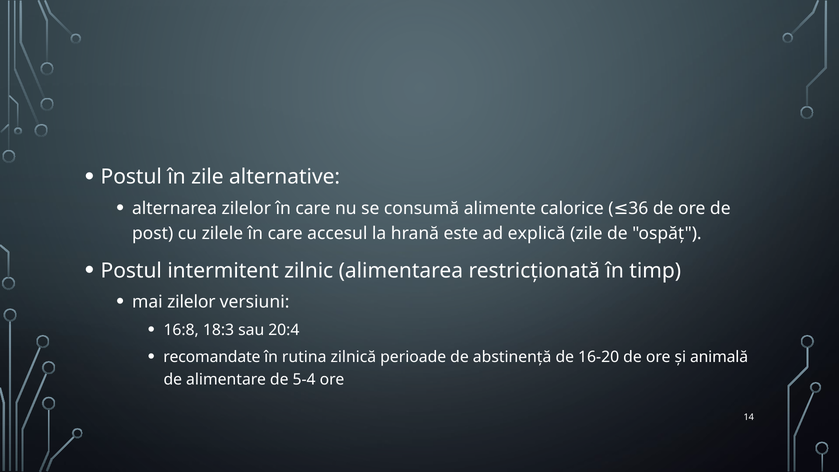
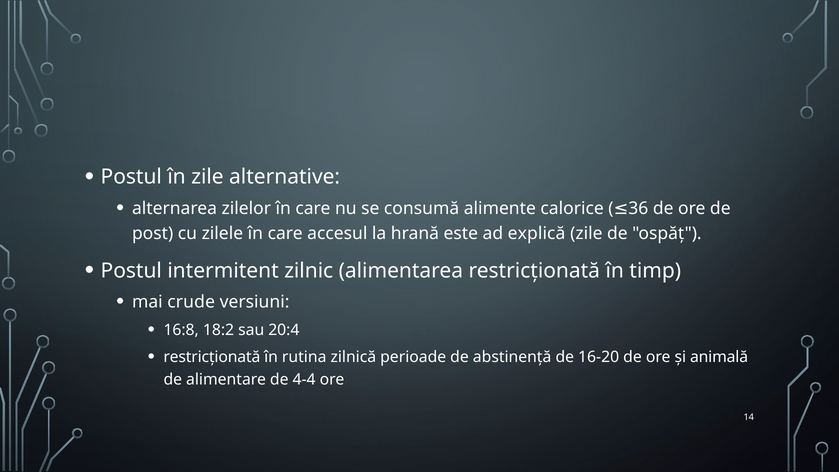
mai zilelor: zilelor -> crude
18:3: 18:3 -> 18:2
recomandate at (212, 357): recomandate -> restricționată
5-4: 5-4 -> 4-4
